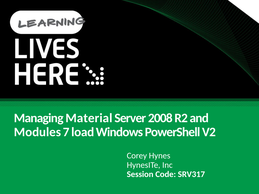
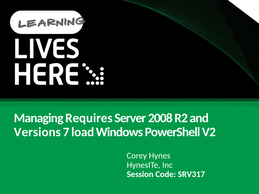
Material: Material -> Requires
Modules: Modules -> Versions
